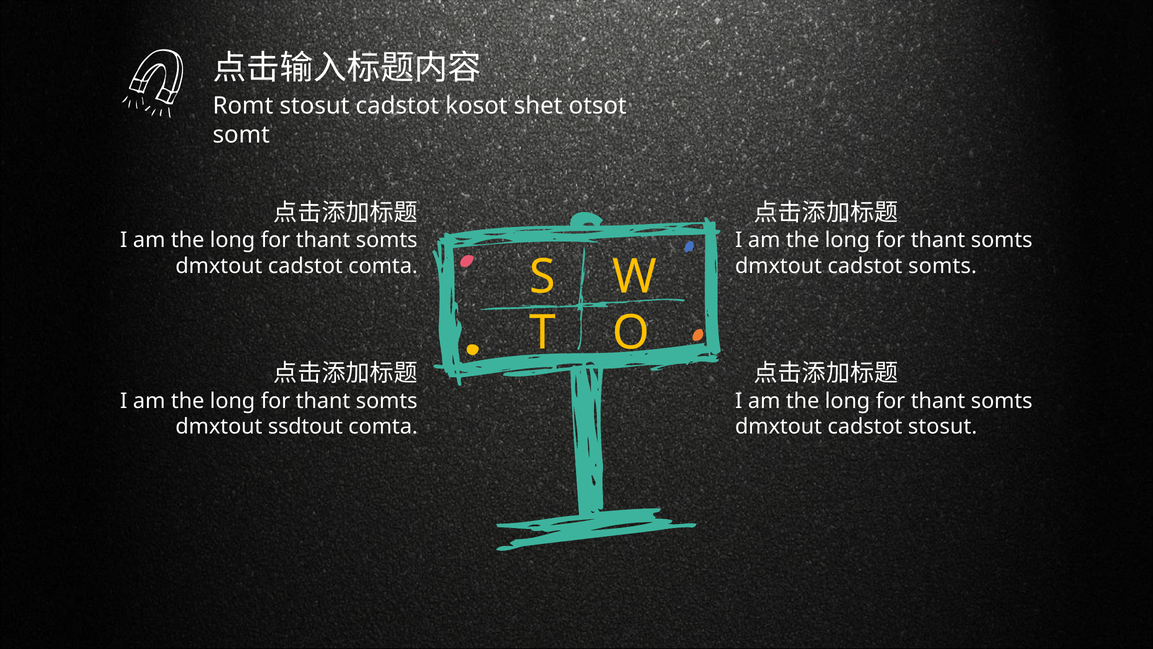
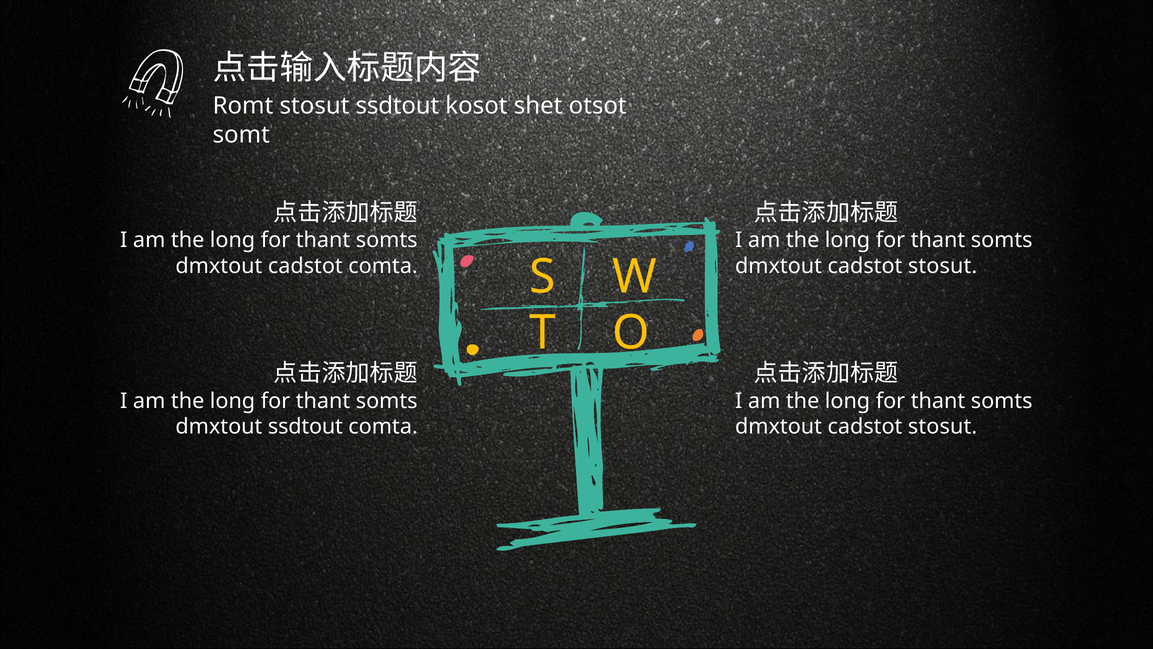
stosut cadstot: cadstot -> ssdtout
somts at (943, 266): somts -> stosut
